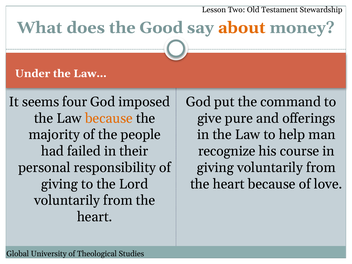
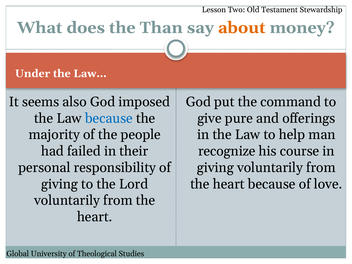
Good: Good -> Than
four: four -> also
because at (109, 118) colour: orange -> blue
